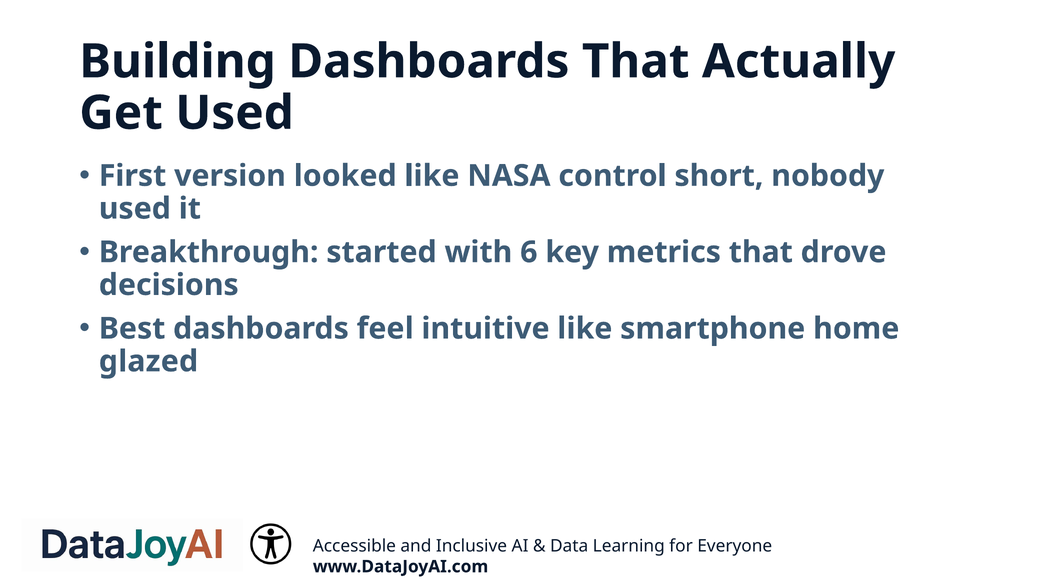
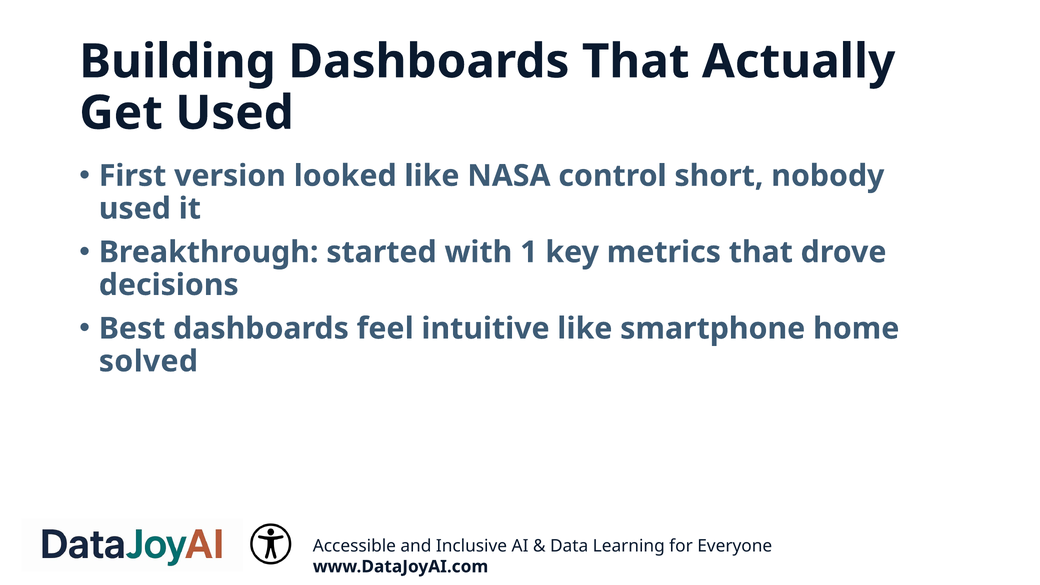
6: 6 -> 1
glazed: glazed -> solved
